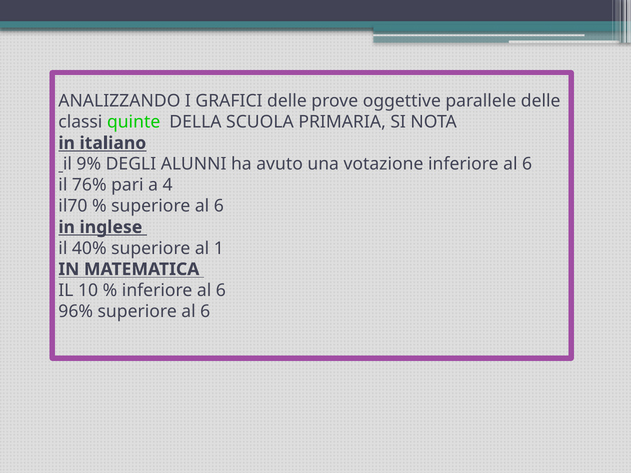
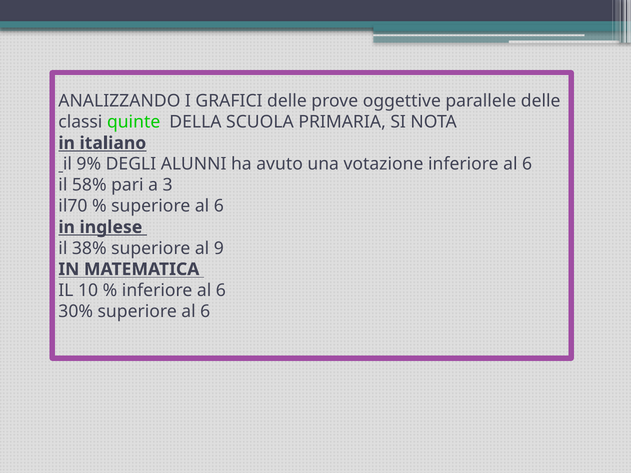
76%: 76% -> 58%
4: 4 -> 3
40%: 40% -> 38%
1: 1 -> 9
96%: 96% -> 30%
